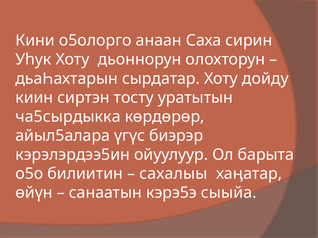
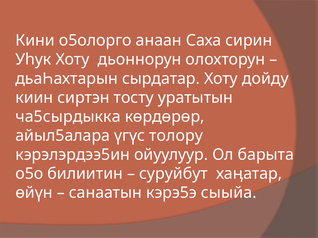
биэрэр: биэрэр -> толору
сахалыы: сахалыы -> суруйбут
